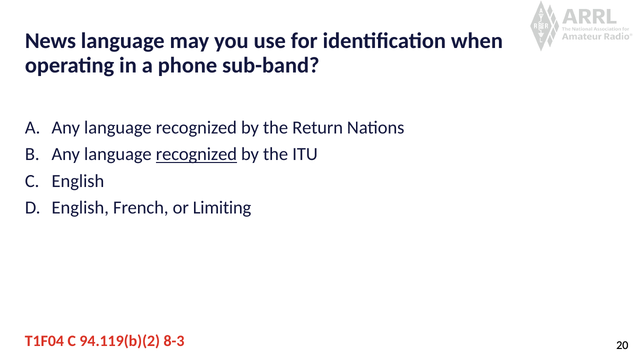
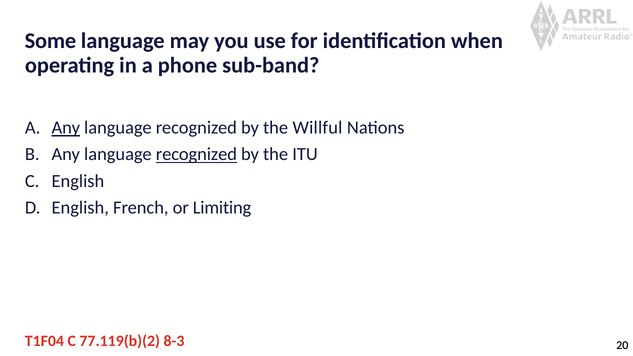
News: News -> Some
Any at (66, 128) underline: none -> present
Return: Return -> Willful
94.119(b)(2: 94.119(b)(2 -> 77.119(b)(2
